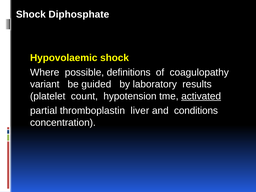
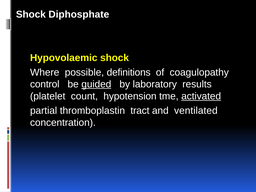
variant: variant -> control
guided underline: none -> present
liver: liver -> tract
conditions: conditions -> ventilated
